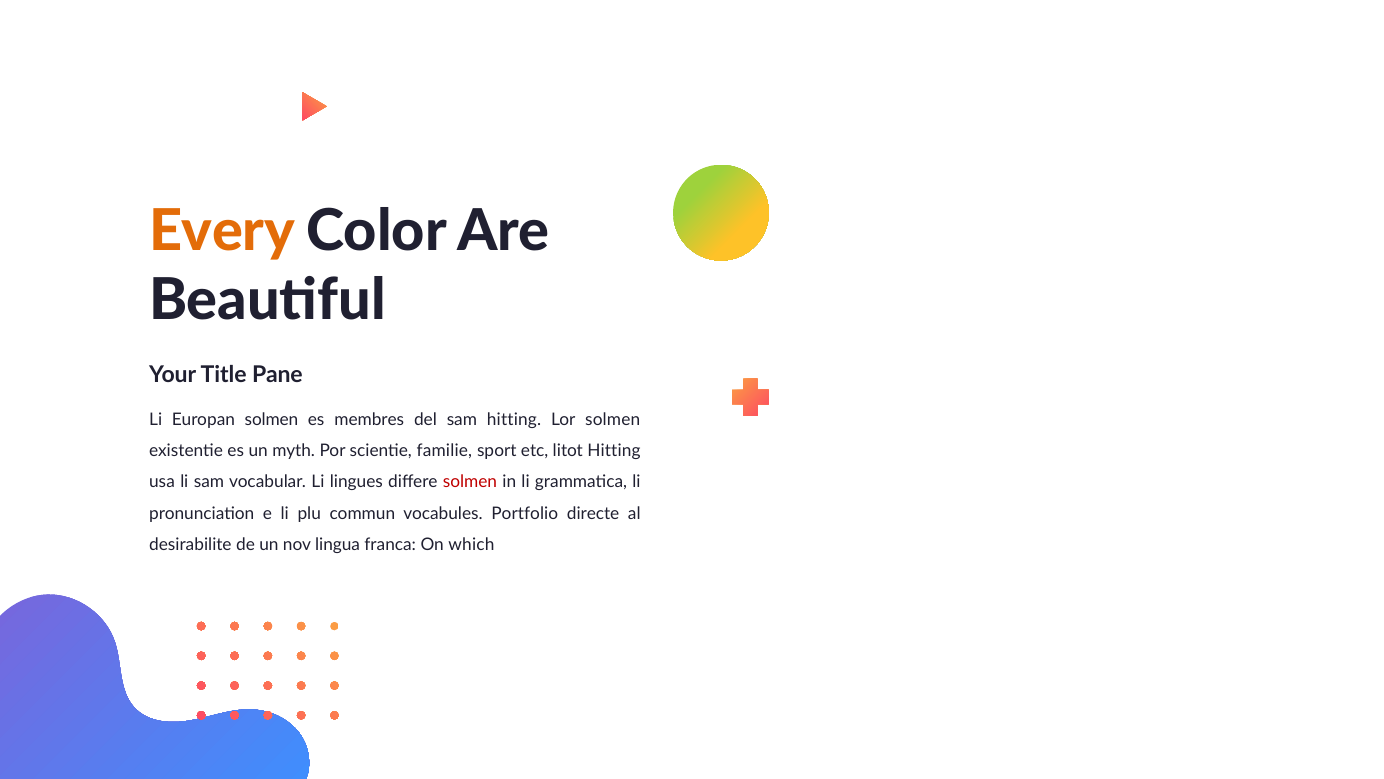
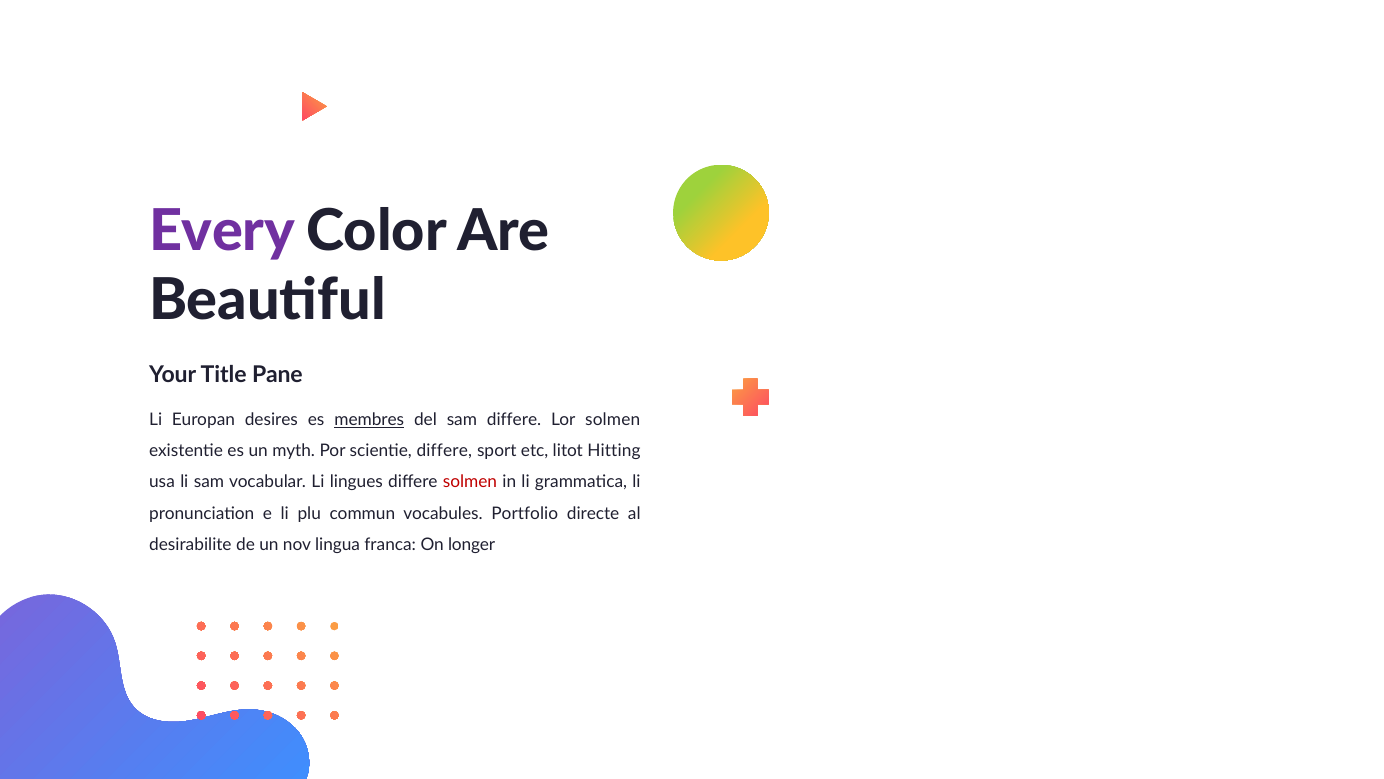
Every colour: orange -> purple
Europan solmen: solmen -> desires
membres underline: none -> present
sam hitting: hitting -> differe
familie at (444, 451): familie -> differe
which: which -> longer
